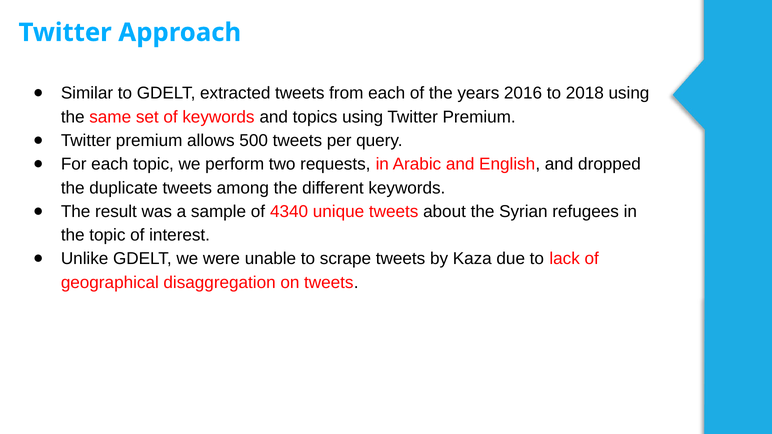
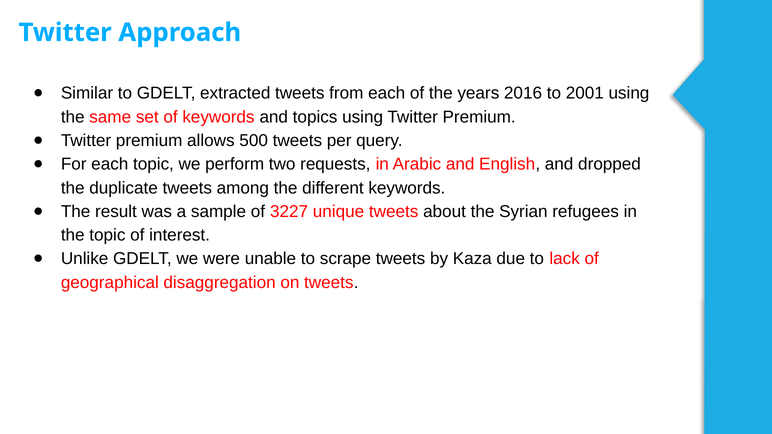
2018: 2018 -> 2001
4340: 4340 -> 3227
